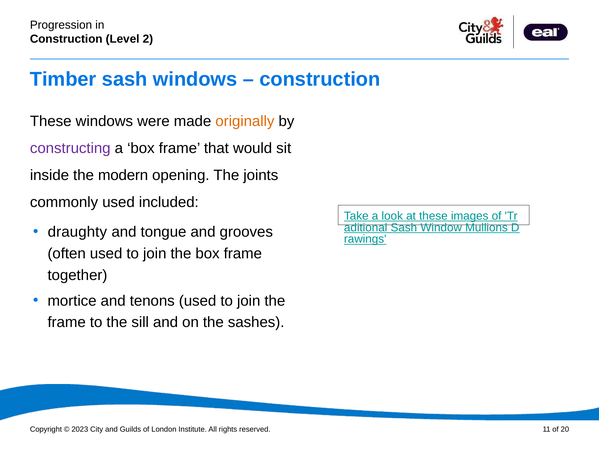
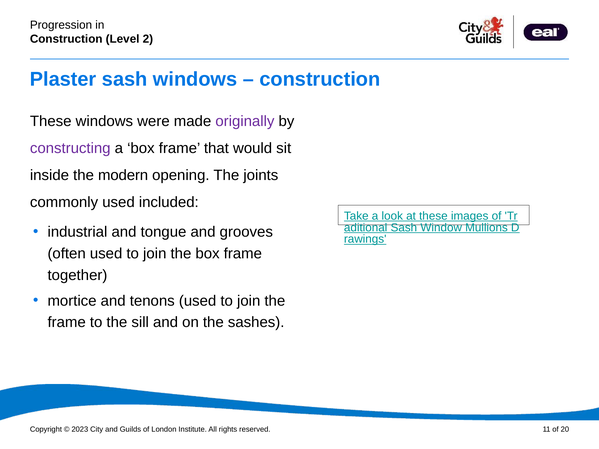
Timber: Timber -> Plaster
originally colour: orange -> purple
draughty: draughty -> industrial
